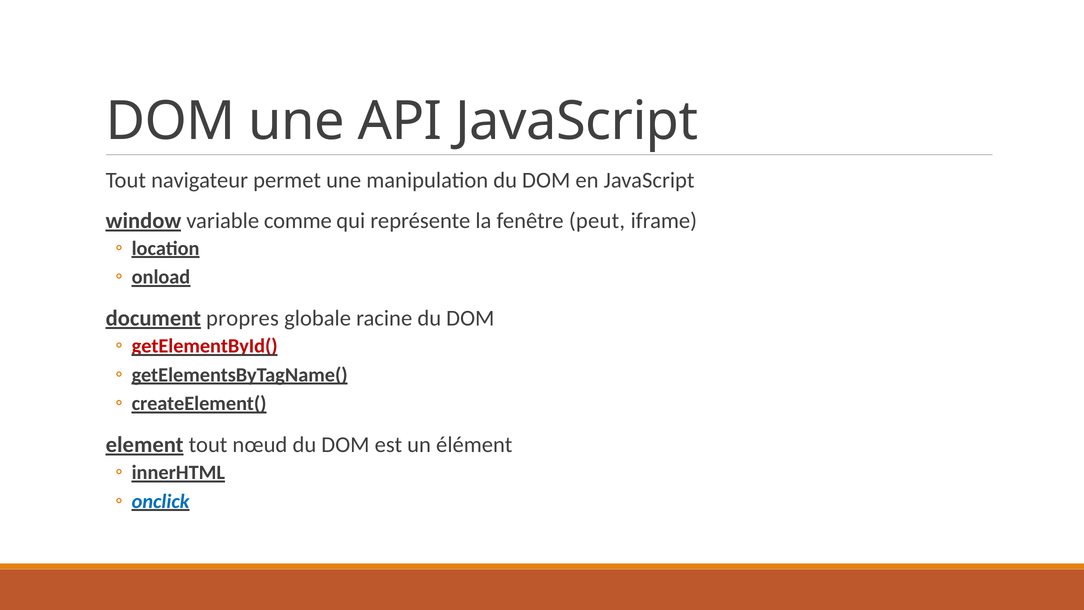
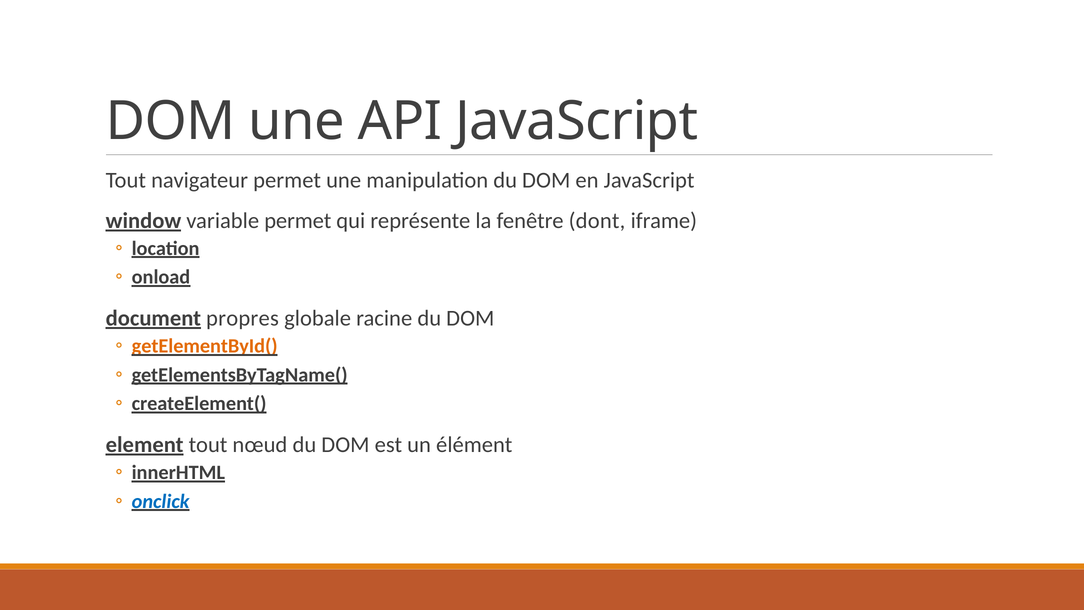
variable comme: comme -> permet
peut: peut -> dont
getElementById( colour: red -> orange
